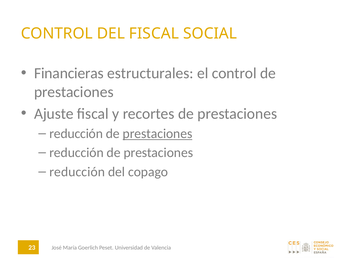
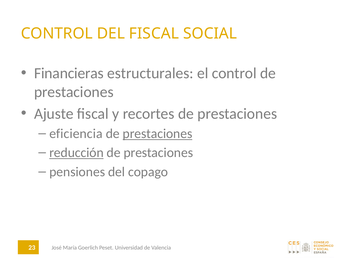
reducción at (76, 134): reducción -> eficiencia
reducción at (76, 153) underline: none -> present
reducción at (77, 172): reducción -> pensiones
